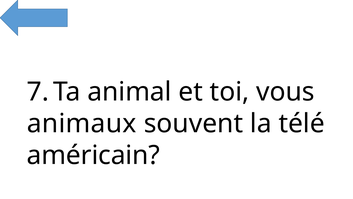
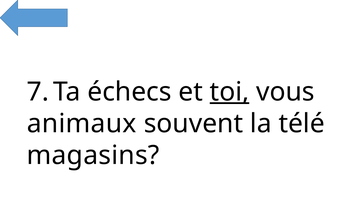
animal: animal -> échecs
toi underline: none -> present
américain: américain -> magasins
